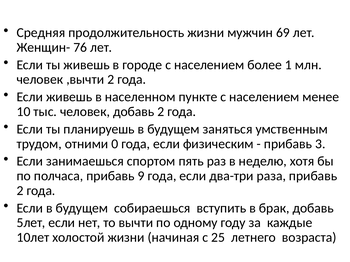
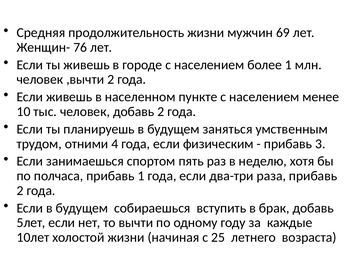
0: 0 -> 4
прибавь 9: 9 -> 1
